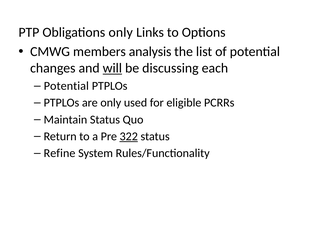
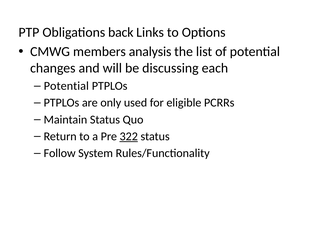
Obligations only: only -> back
will underline: present -> none
Refine: Refine -> Follow
